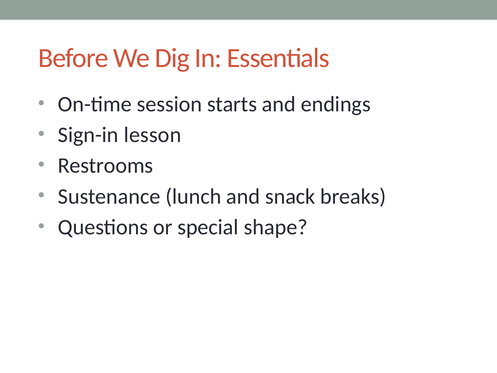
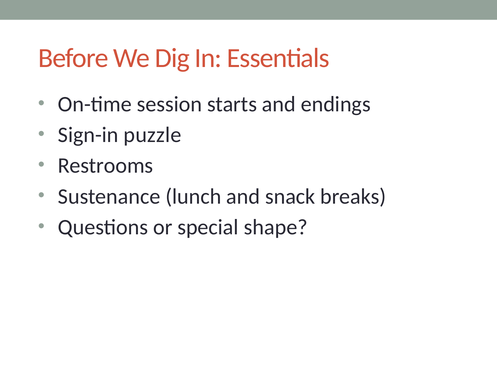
lesson: lesson -> puzzle
